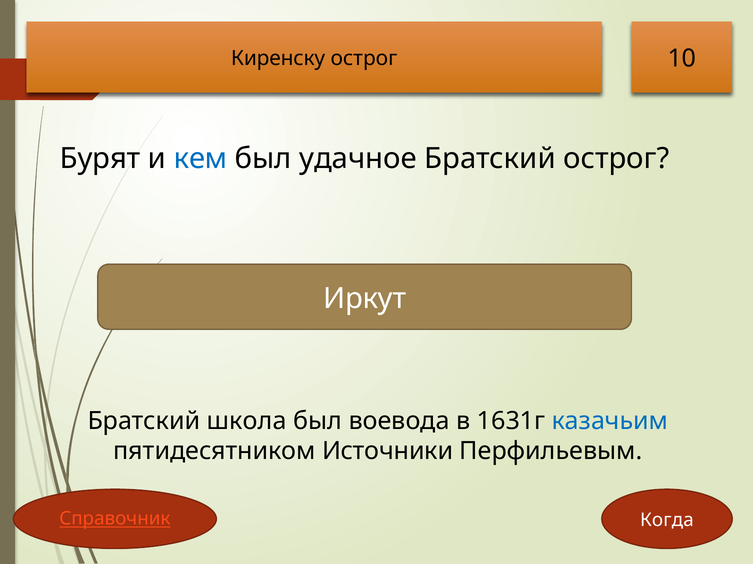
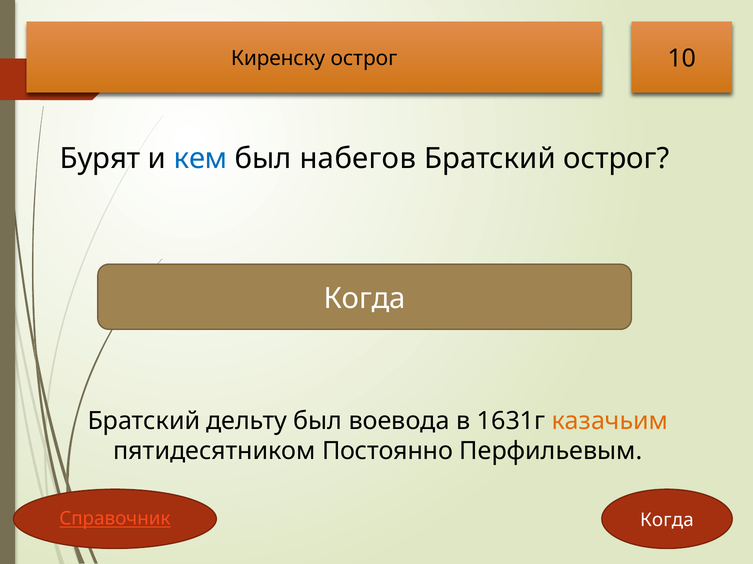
удачное: удачное -> набегов
Иркут at (365, 299): Иркут -> Когда
школа: школа -> дельту
казачьим colour: blue -> orange
Источники: Источники -> Постоянно
